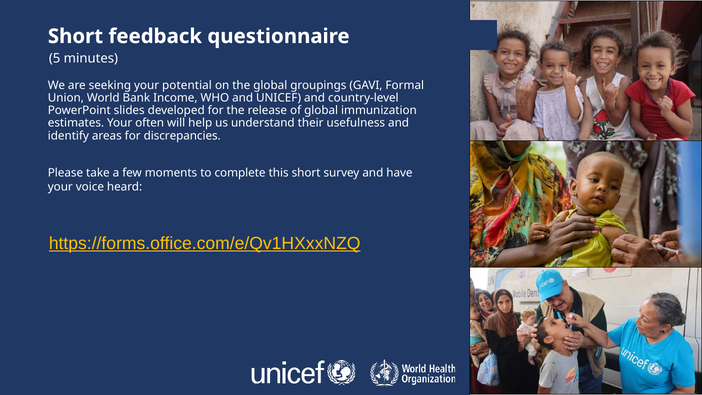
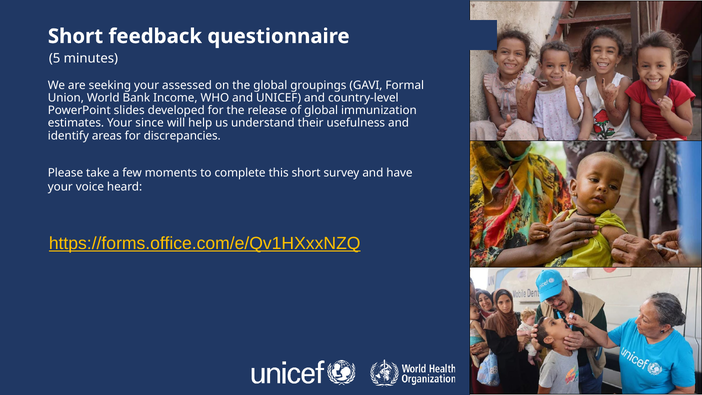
potential: potential -> assessed
often: often -> since
